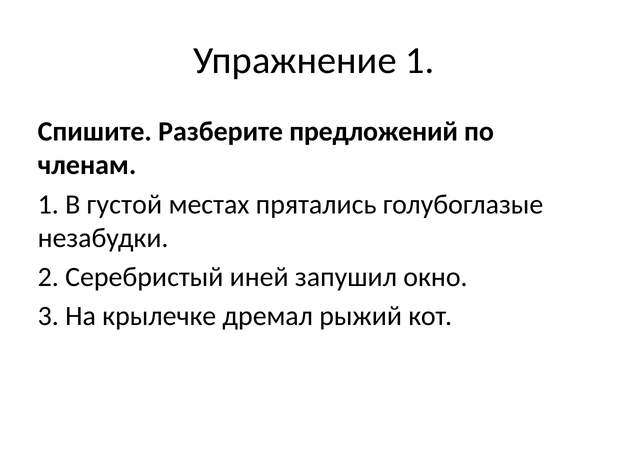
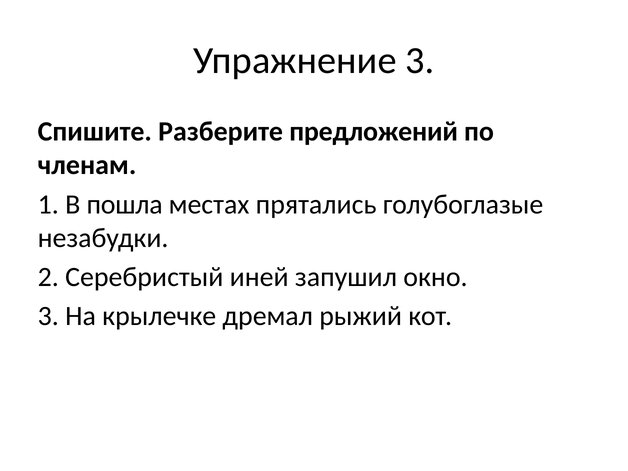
Упражнение 1: 1 -> 3
густой: густой -> пошла
